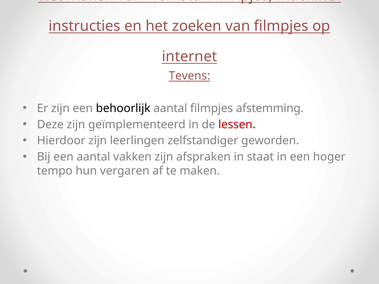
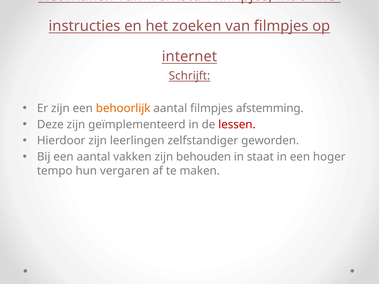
Tevens: Tevens -> Schrijft
behoorlijk colour: black -> orange
afspraken: afspraken -> behouden
